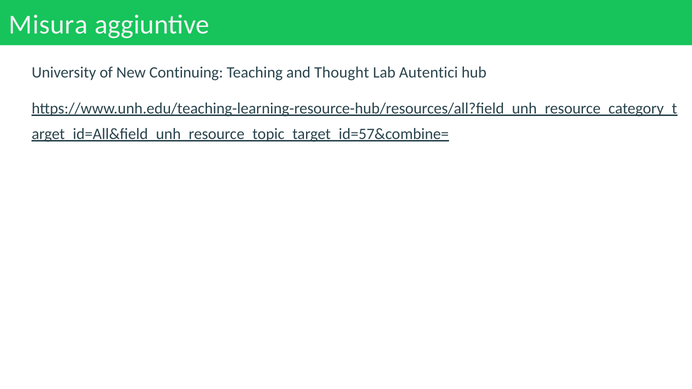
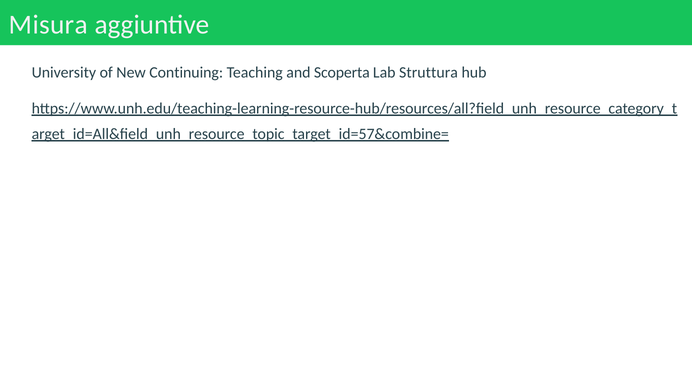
Thought: Thought -> Scoperta
Autentici: Autentici -> Struttura
